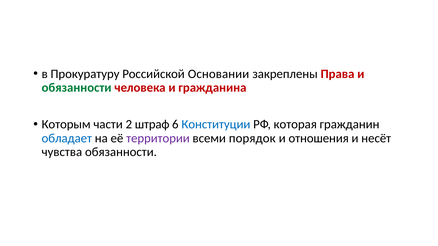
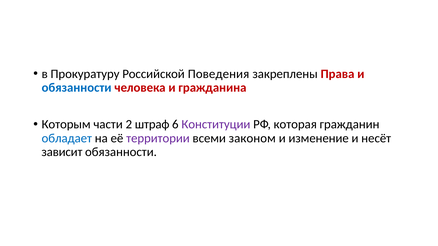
Основании: Основании -> Поведения
обязанности at (77, 88) colour: green -> blue
Конституции colour: blue -> purple
порядок: порядок -> законом
отношения: отношения -> изменение
чувства: чувства -> зависит
